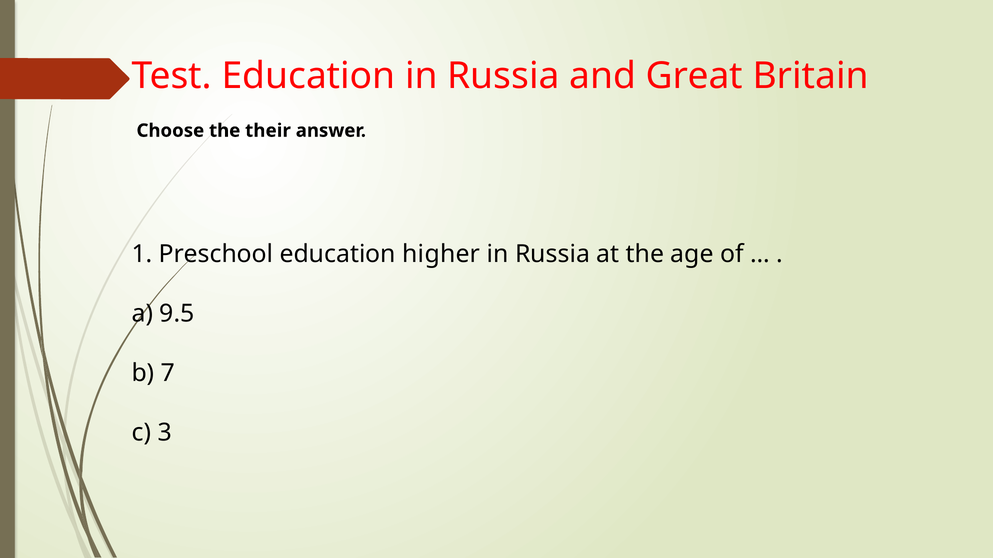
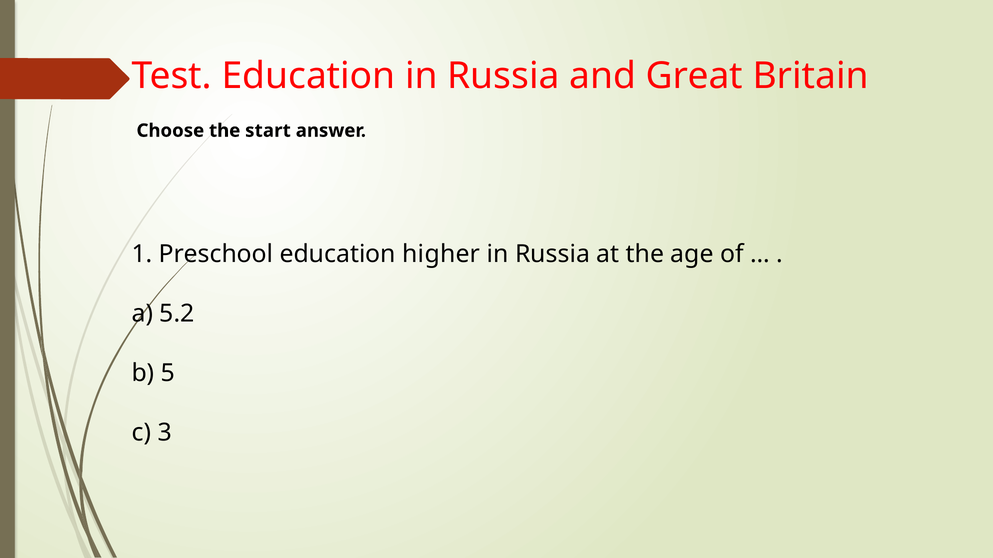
their: their -> start
9.5: 9.5 -> 5.2
7: 7 -> 5
